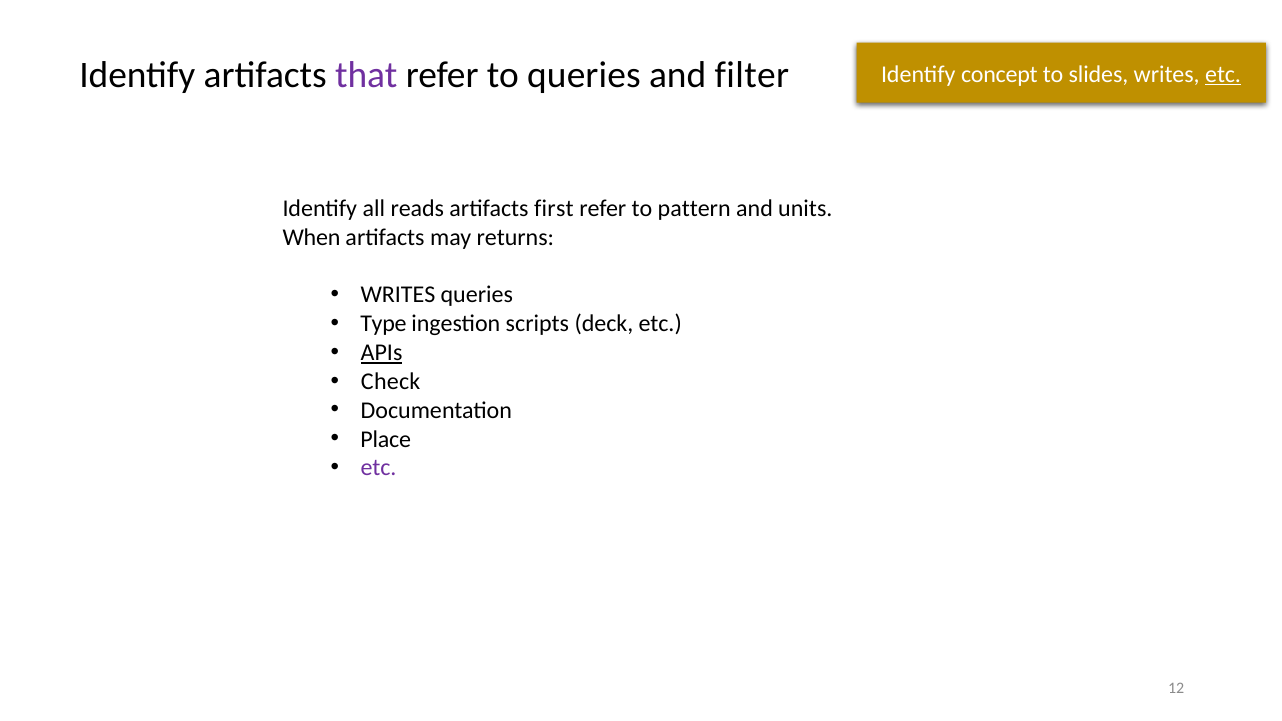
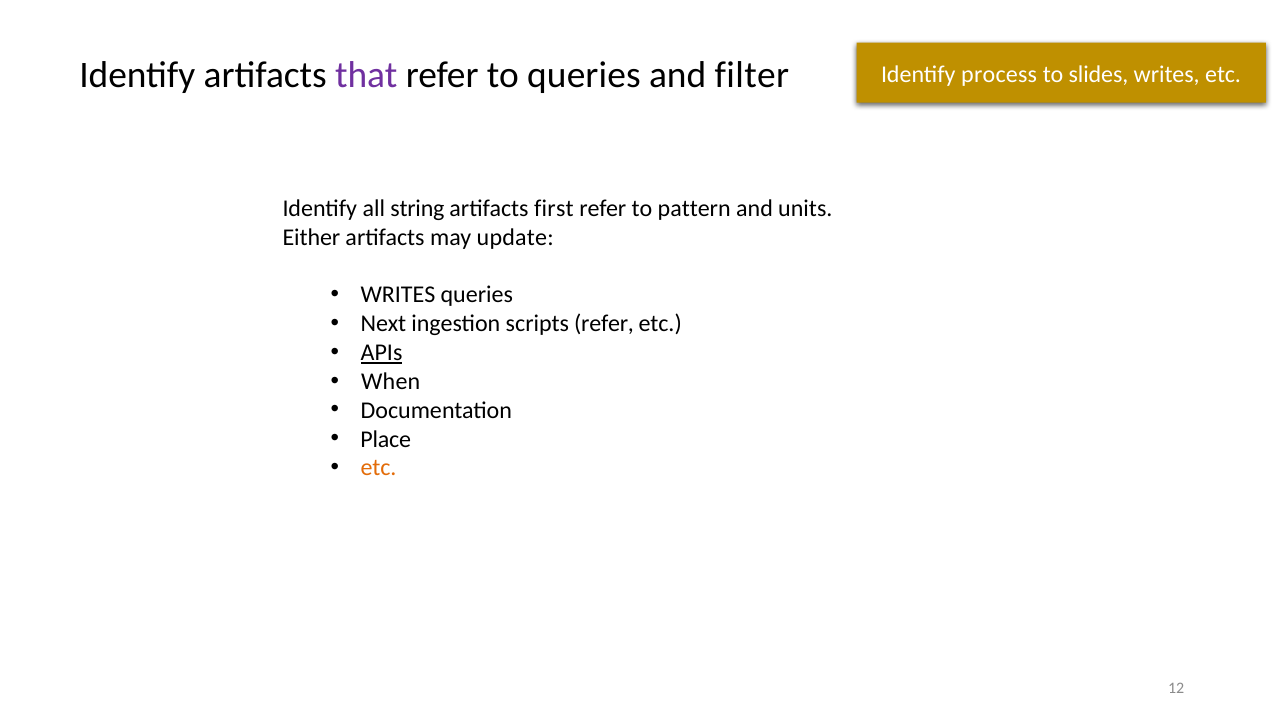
concept: concept -> process
etc at (1223, 74) underline: present -> none
reads: reads -> string
When: When -> Either
returns: returns -> update
Type: Type -> Next
scripts deck: deck -> refer
Check: Check -> When
etc at (379, 468) colour: purple -> orange
